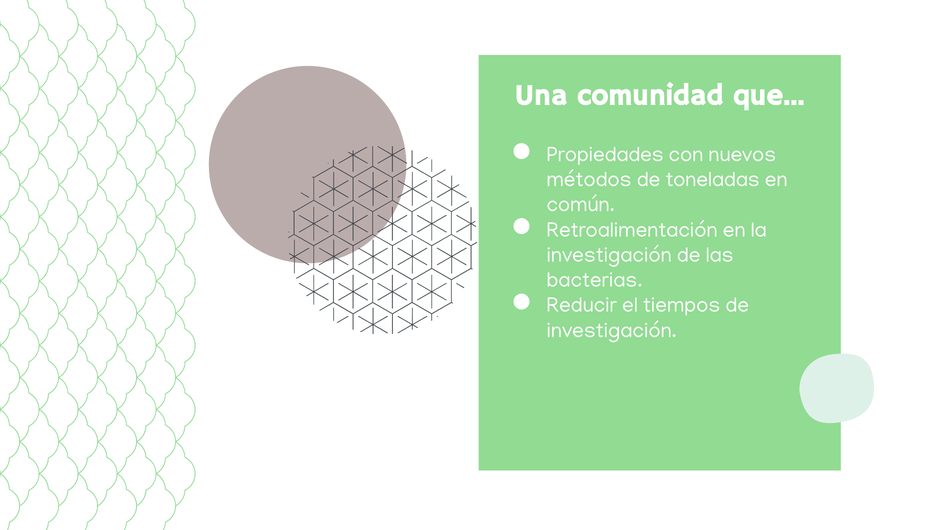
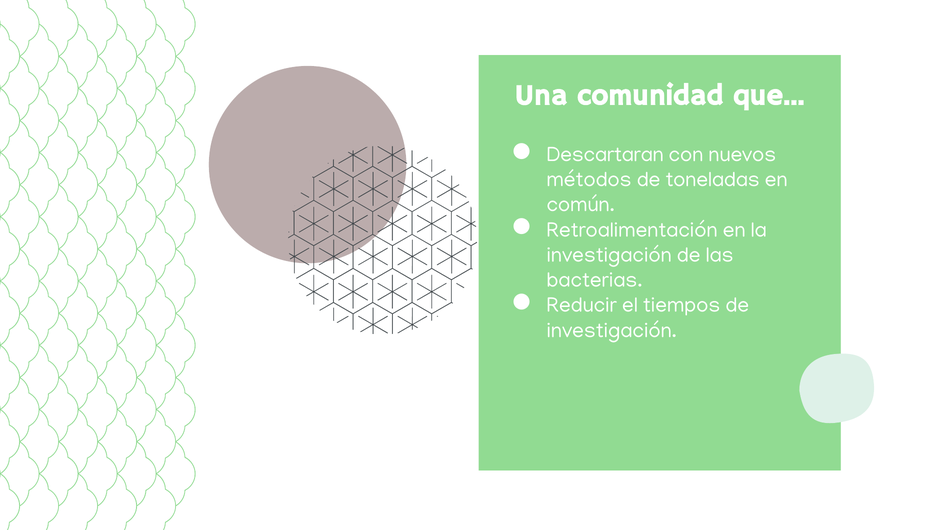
Propiedades: Propiedades -> Descartaran
